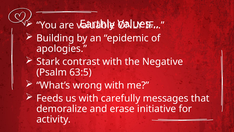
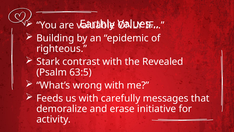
apologies: apologies -> righteous
Negative: Negative -> Revealed
